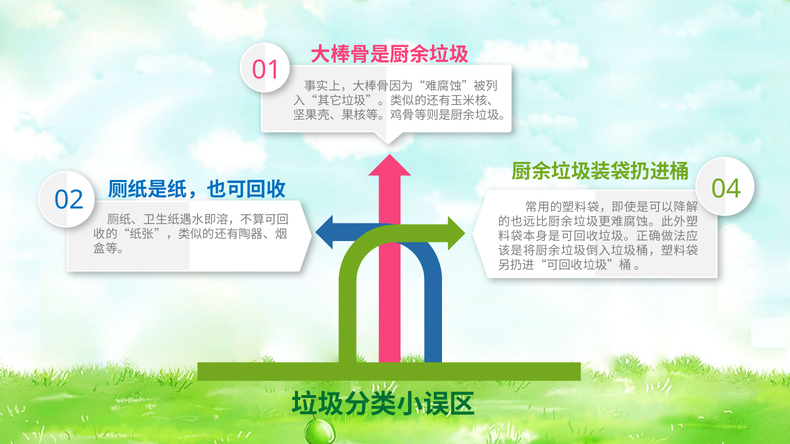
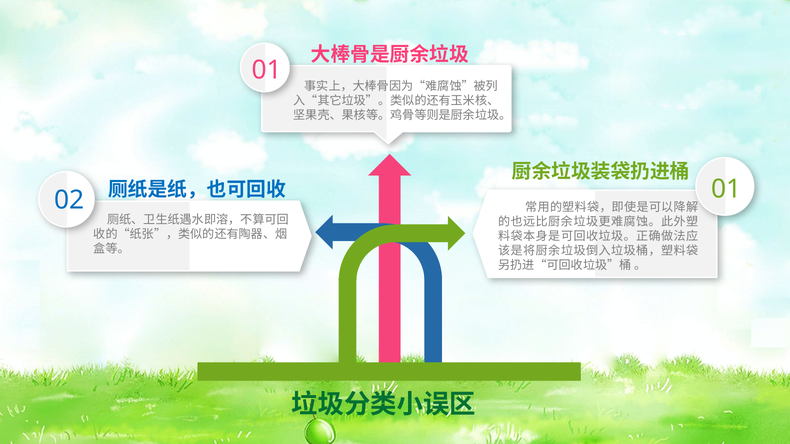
02 04: 04 -> 01
